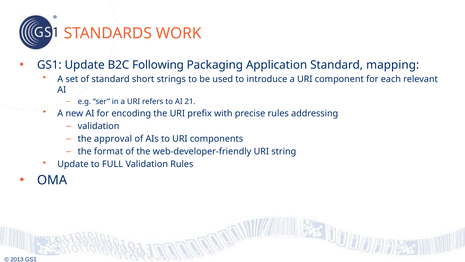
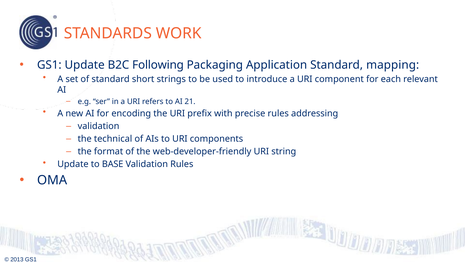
approval: approval -> technical
FULL: FULL -> BASE
